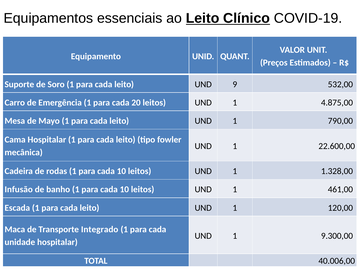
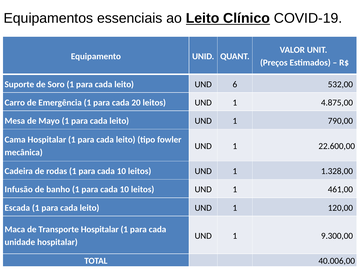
9: 9 -> 6
Transporte Integrado: Integrado -> Hospitalar
